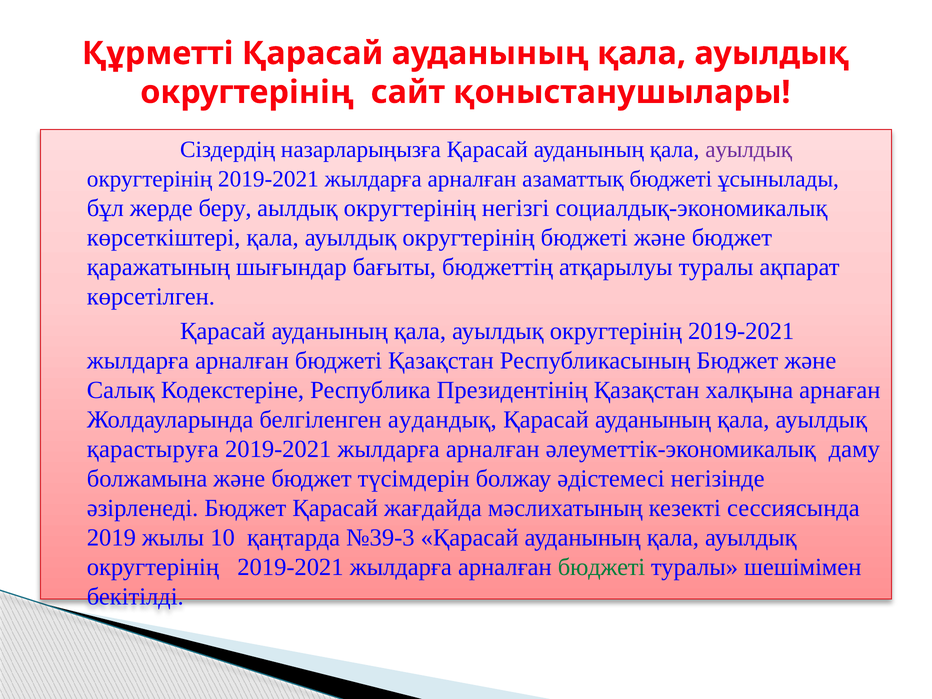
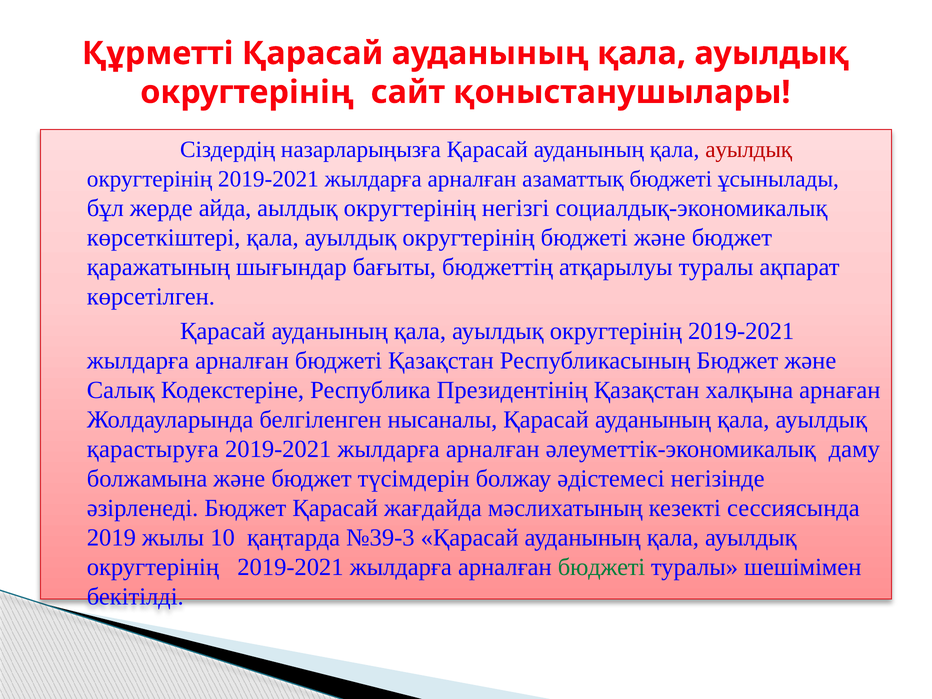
ауылдық at (749, 150) colour: purple -> red
беру: беру -> айда
аудандық: аудандық -> нысаналы
